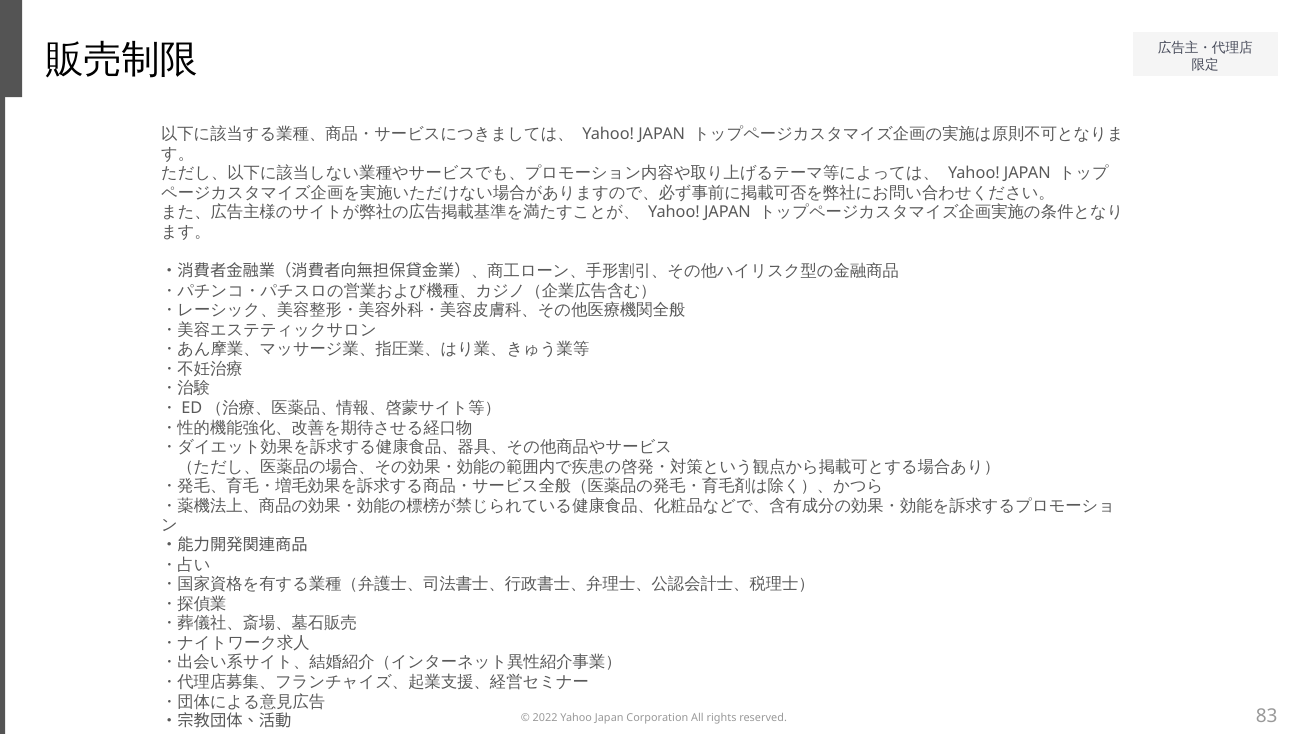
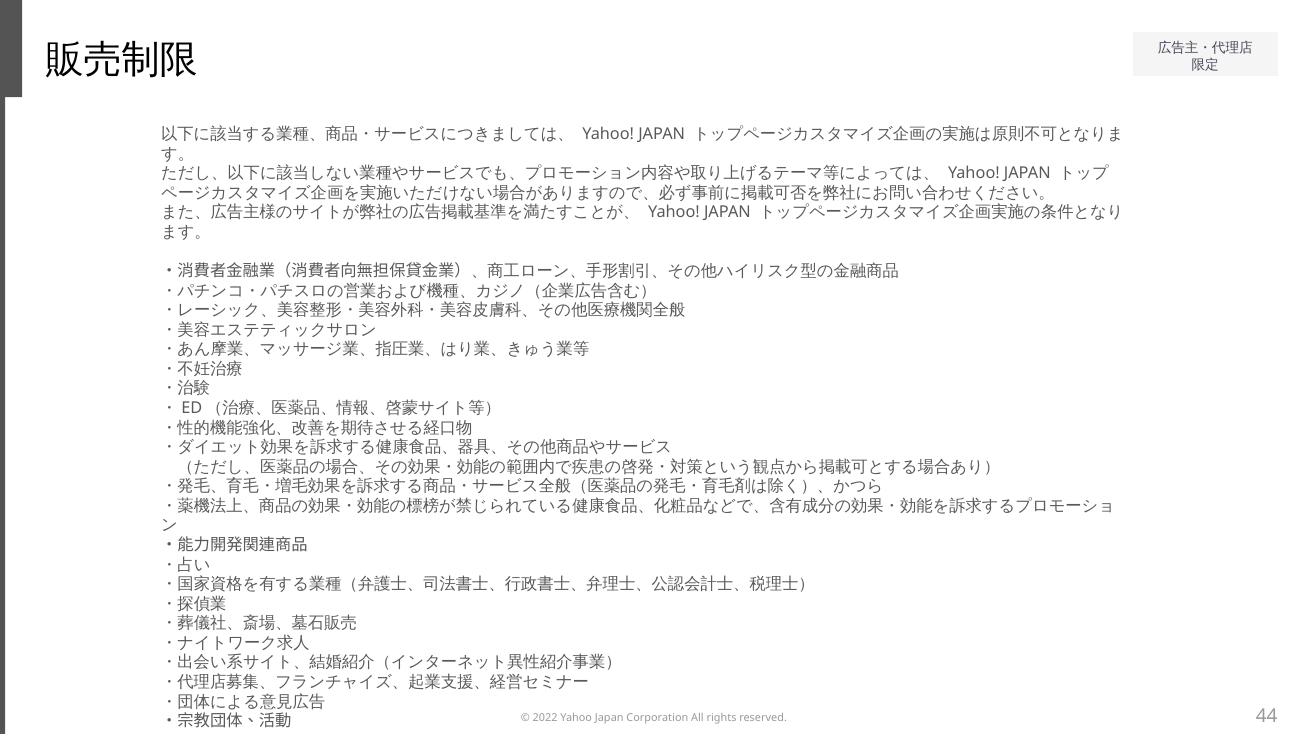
83: 83 -> 44
